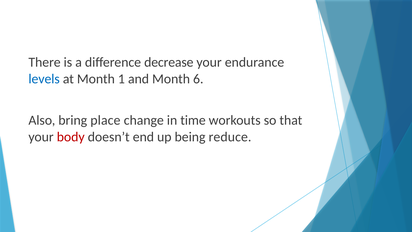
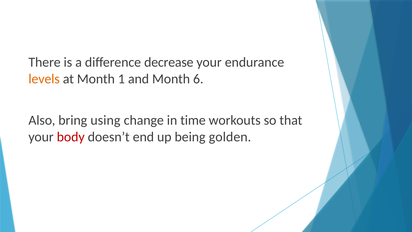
levels colour: blue -> orange
place: place -> using
reduce: reduce -> golden
